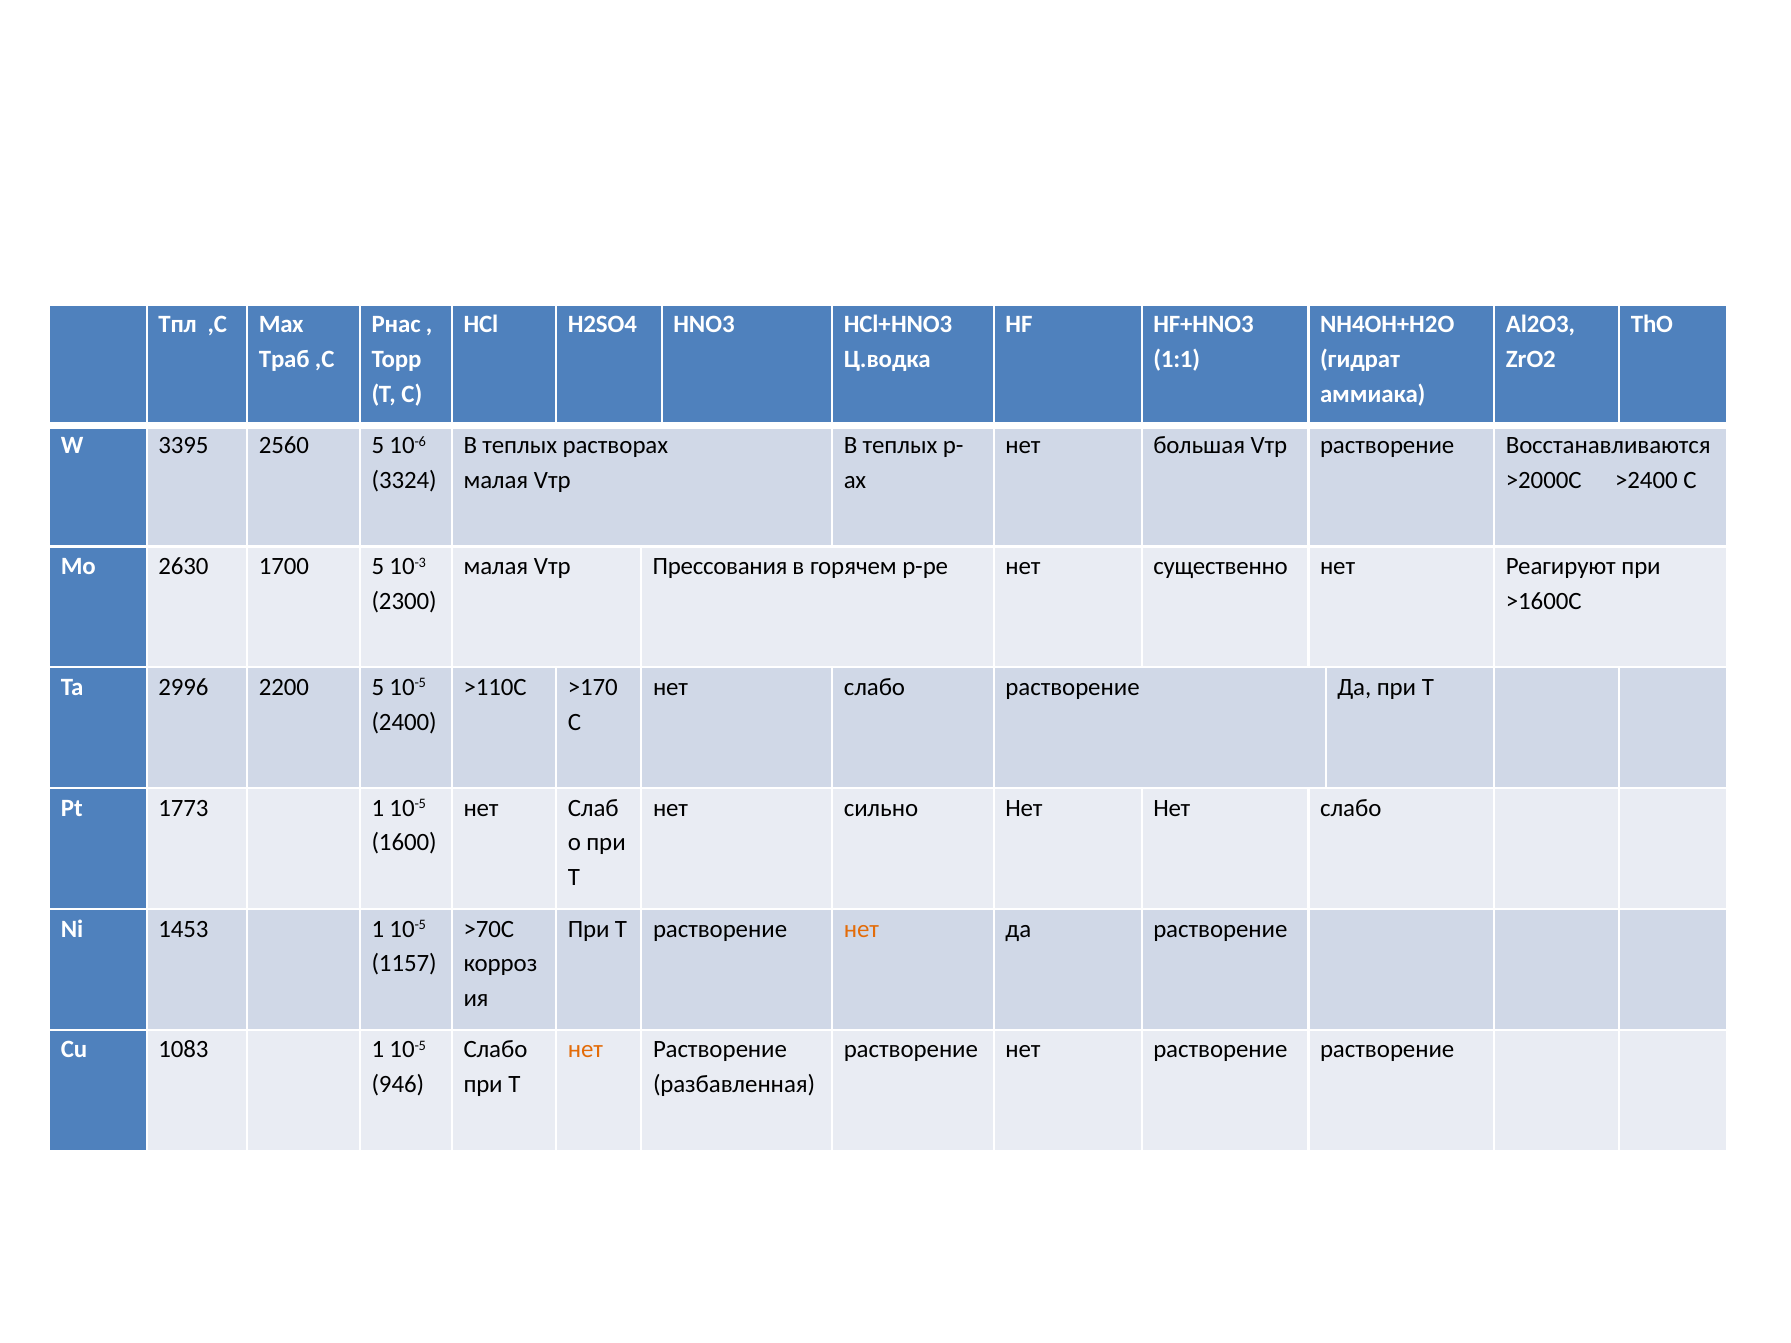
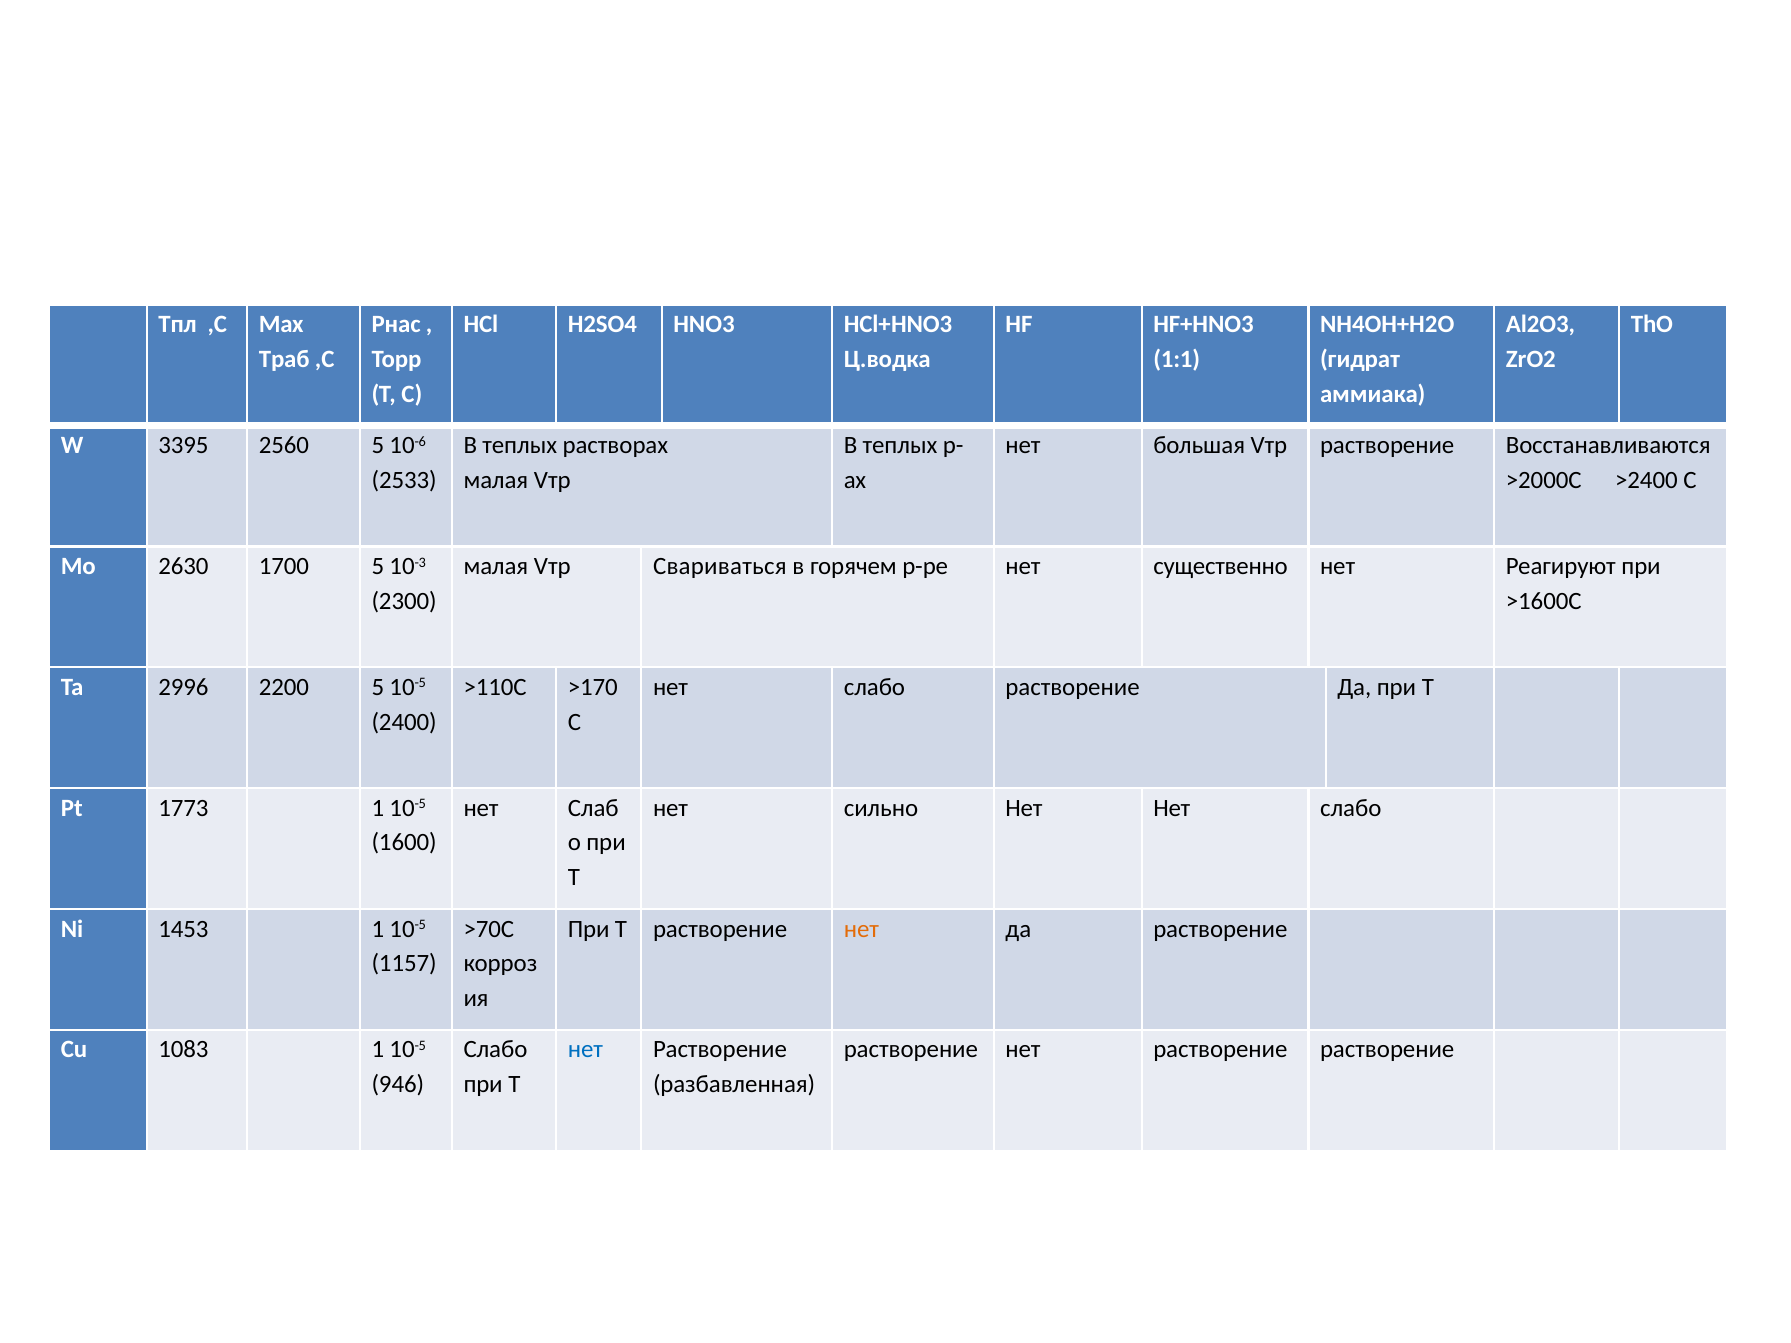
3324: 3324 -> 2533
Прессования: Прессования -> Свариваться
нет at (585, 1050) colour: orange -> blue
